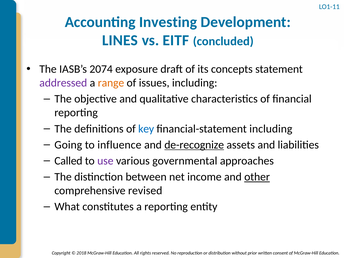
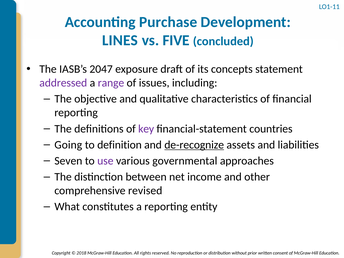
Investing: Investing -> Purchase
EITF: EITF -> FIVE
2074: 2074 -> 2047
range colour: orange -> purple
key colour: blue -> purple
financial-statement including: including -> countries
influence: influence -> definition
Called: Called -> Seven
other underline: present -> none
